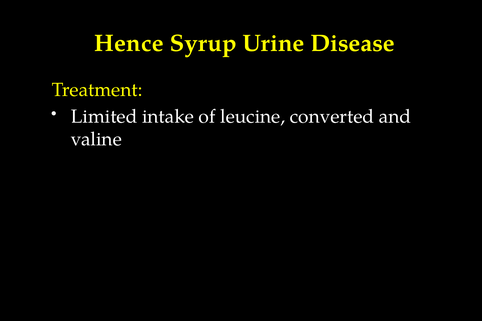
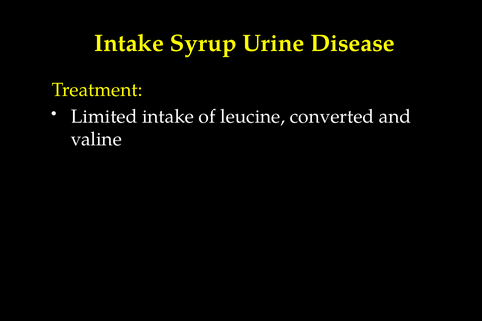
Hence at (129, 43): Hence -> Intake
